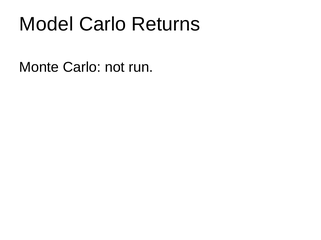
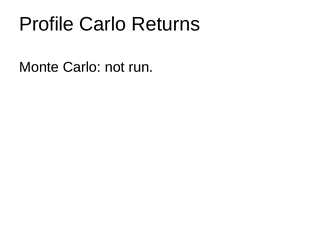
Model: Model -> Profile
